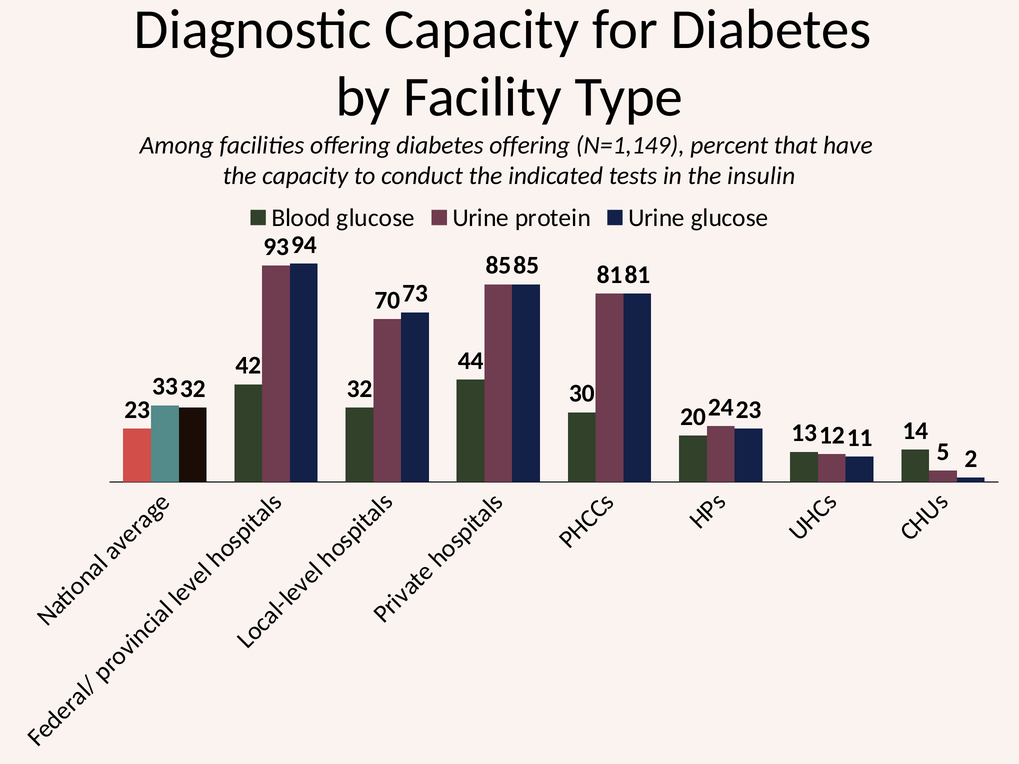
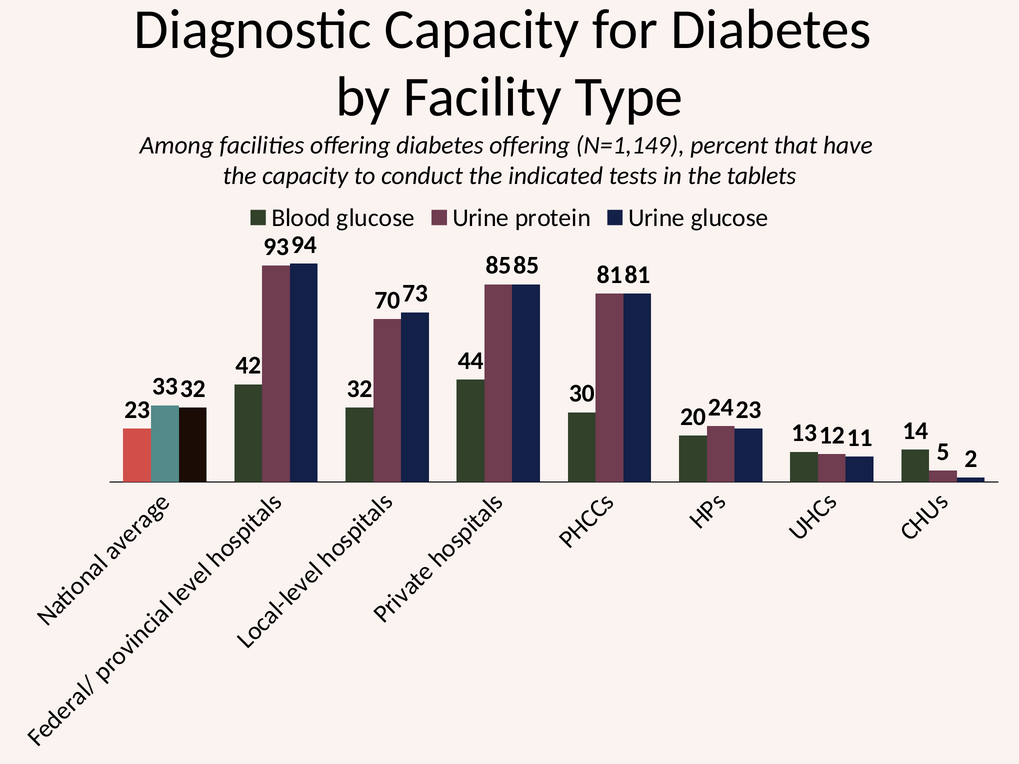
insulin: insulin -> tablets
